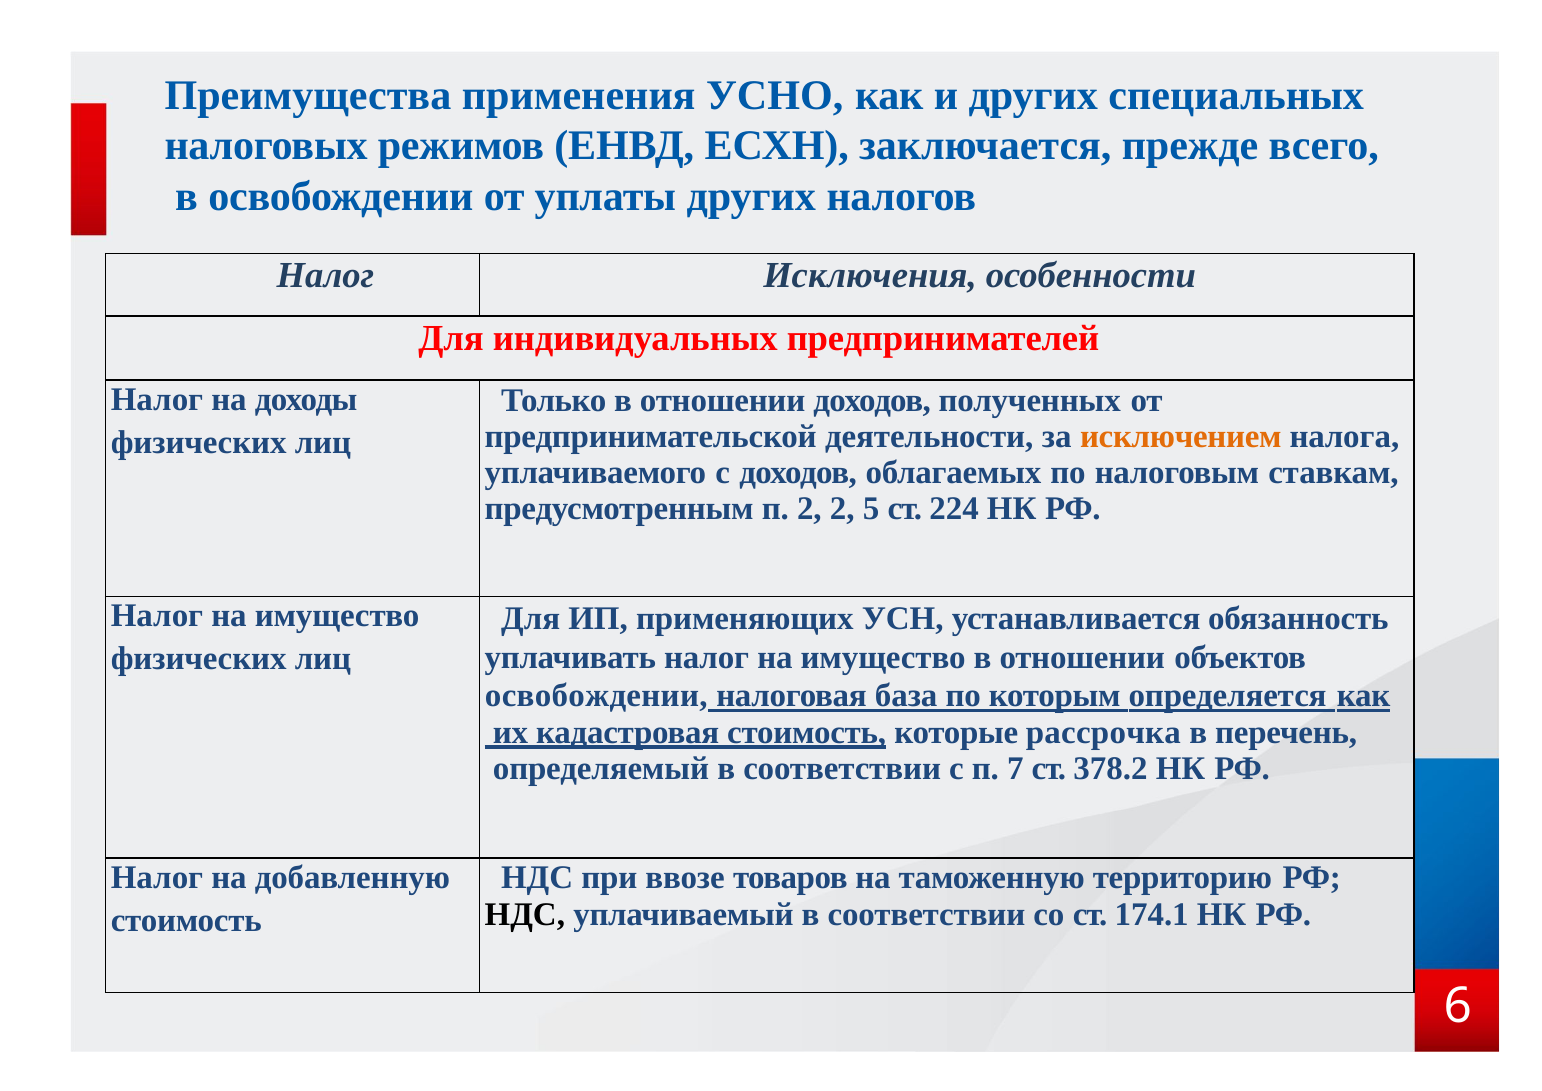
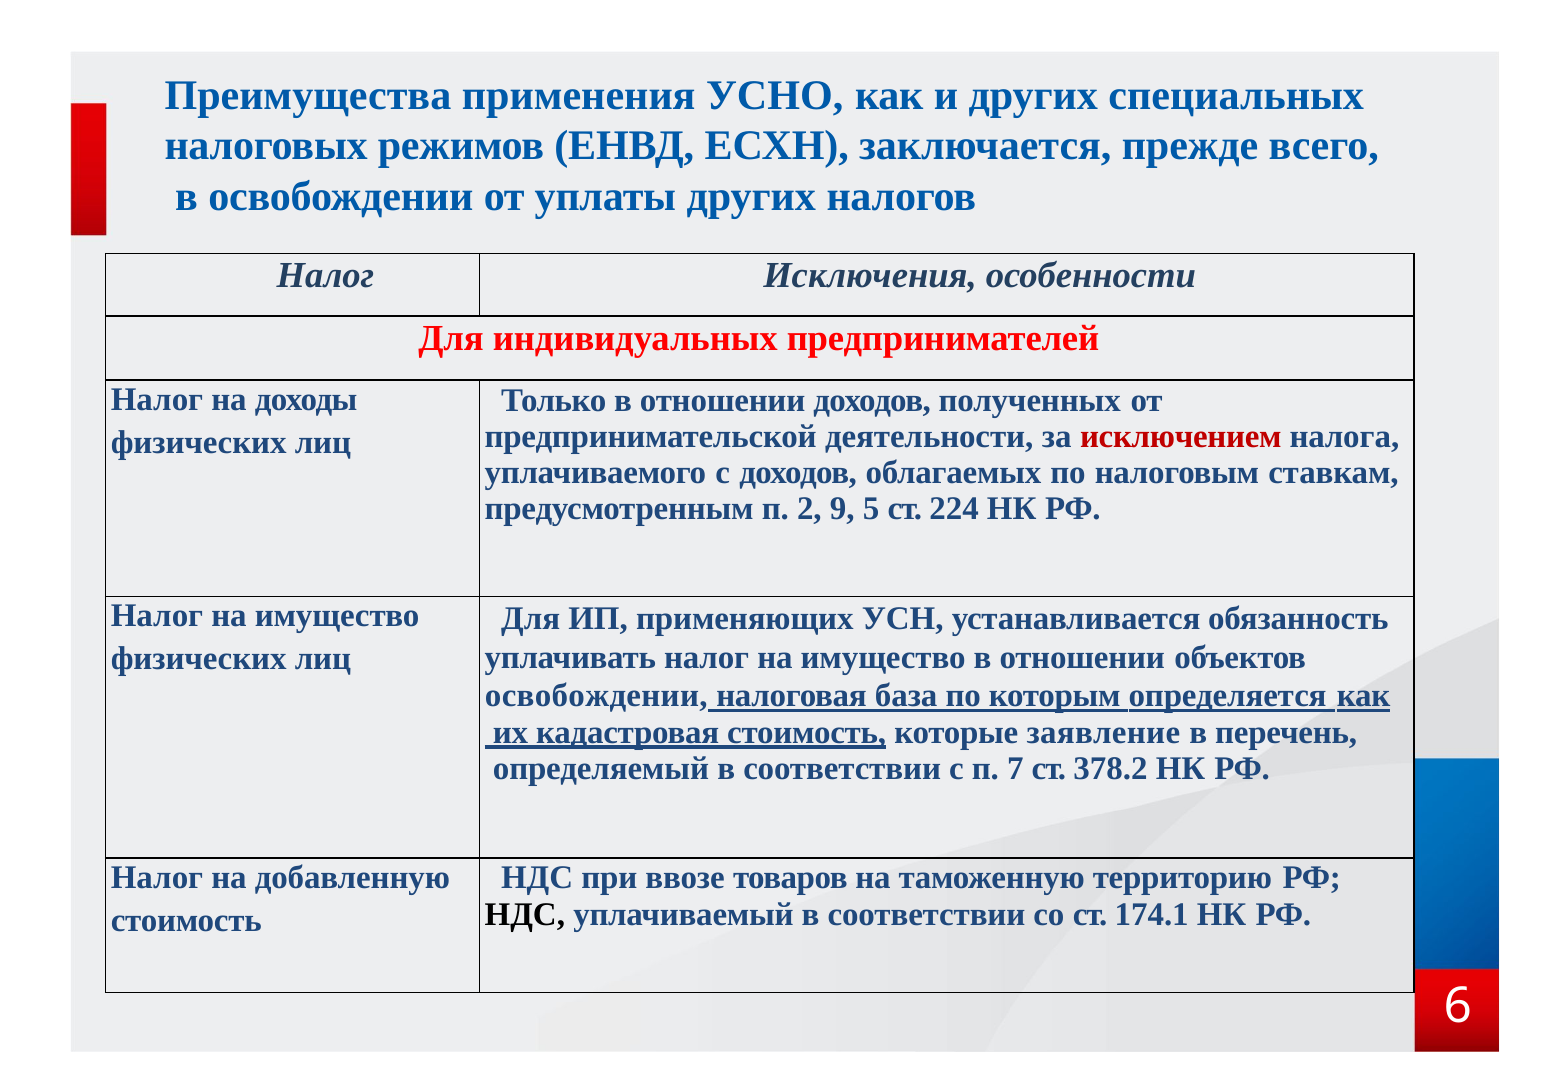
исключением colour: orange -> red
2 2: 2 -> 9
рассрочка: рассрочка -> заявление
